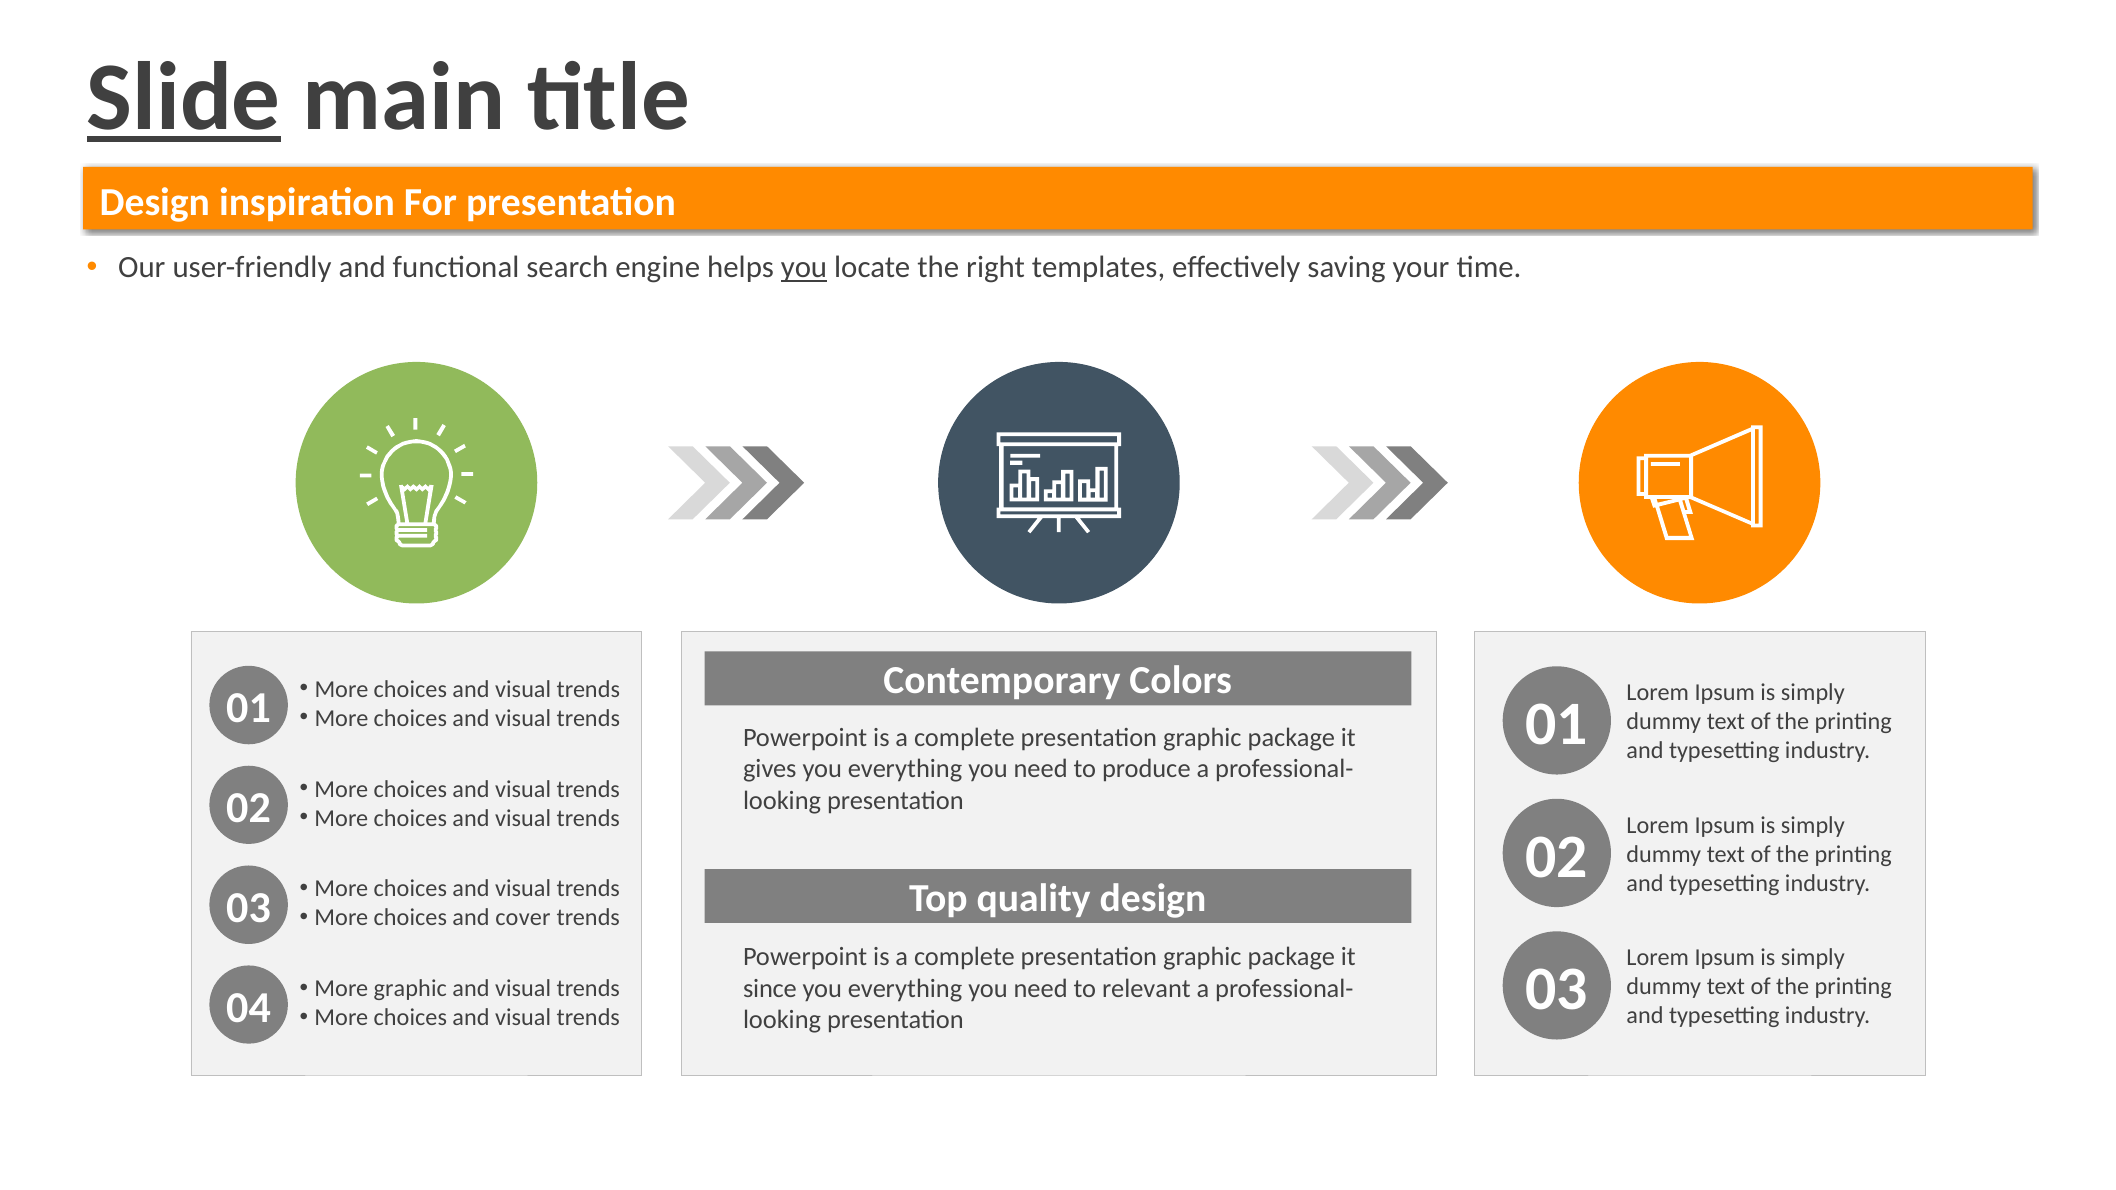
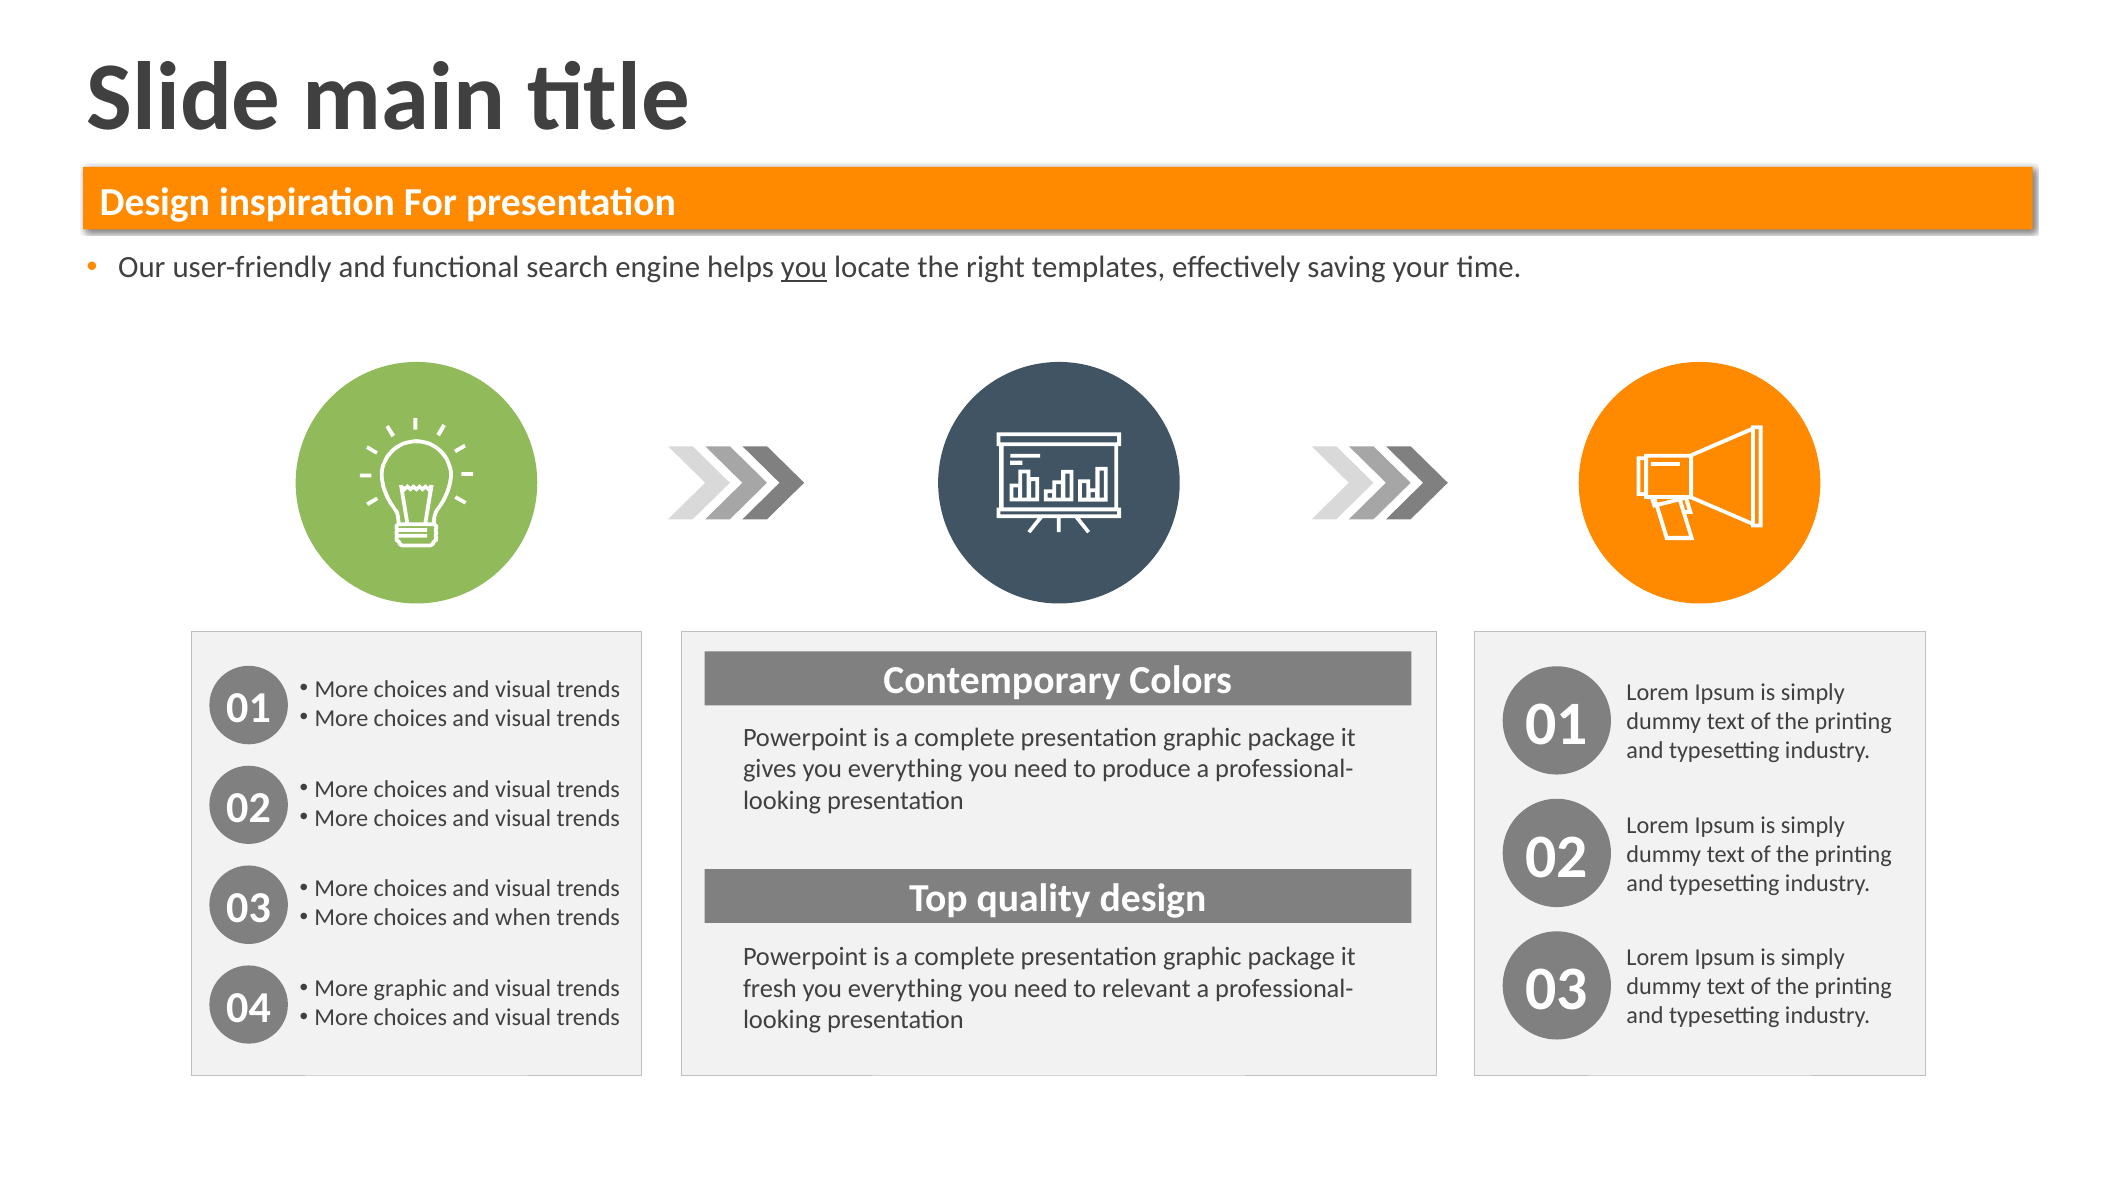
Slide underline: present -> none
cover: cover -> when
since: since -> fresh
